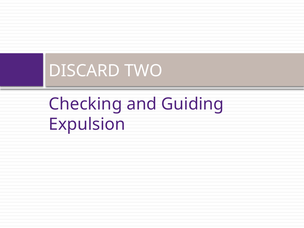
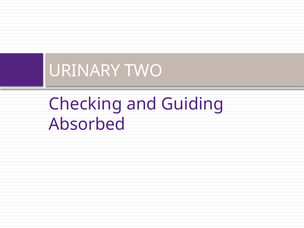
DISCARD: DISCARD -> URINARY
Expulsion: Expulsion -> Absorbed
